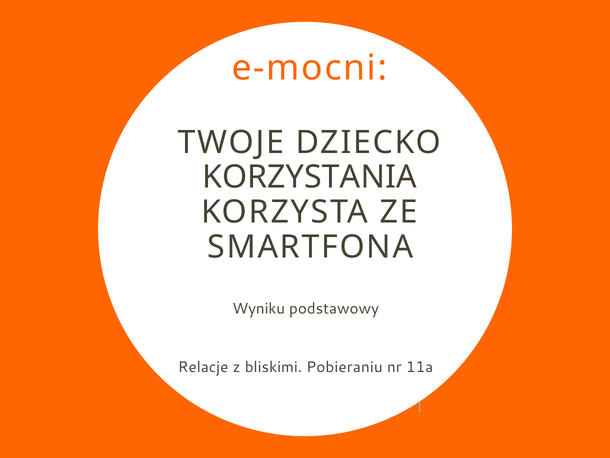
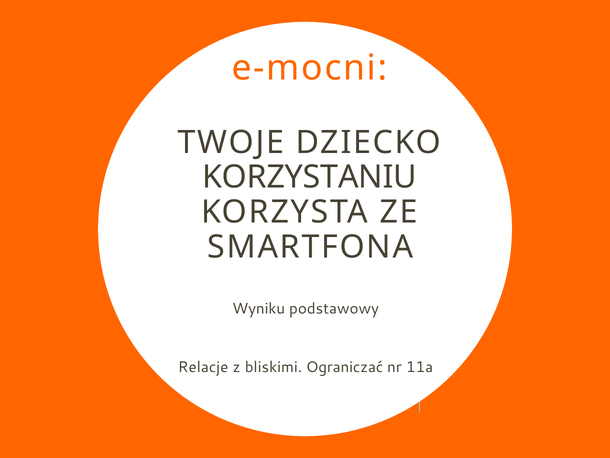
KORZYSTANIA: KORZYSTANIA -> KORZYSTANIU
Pobieraniu: Pobieraniu -> Ograniczać
